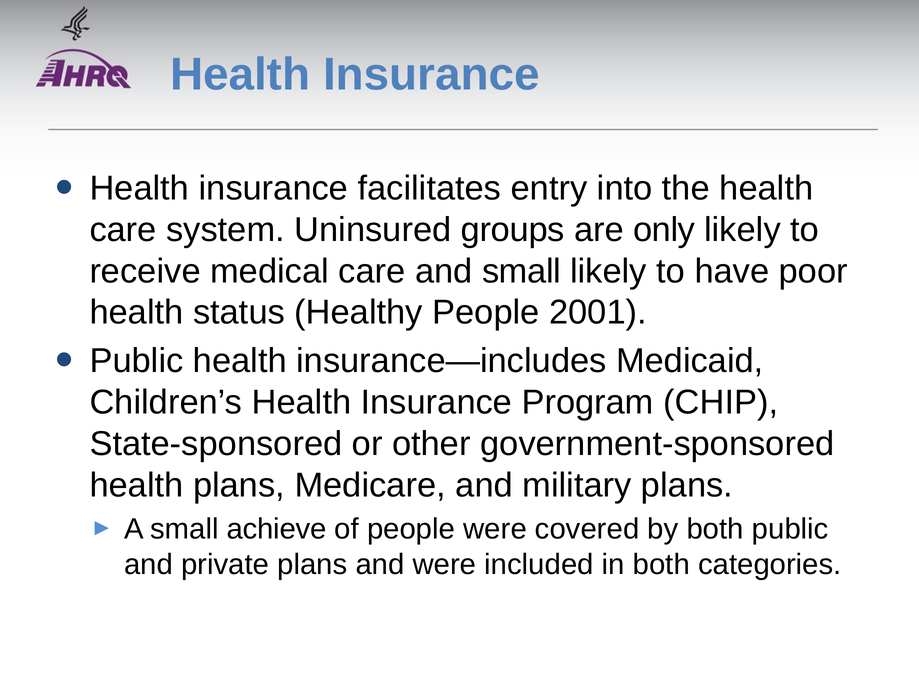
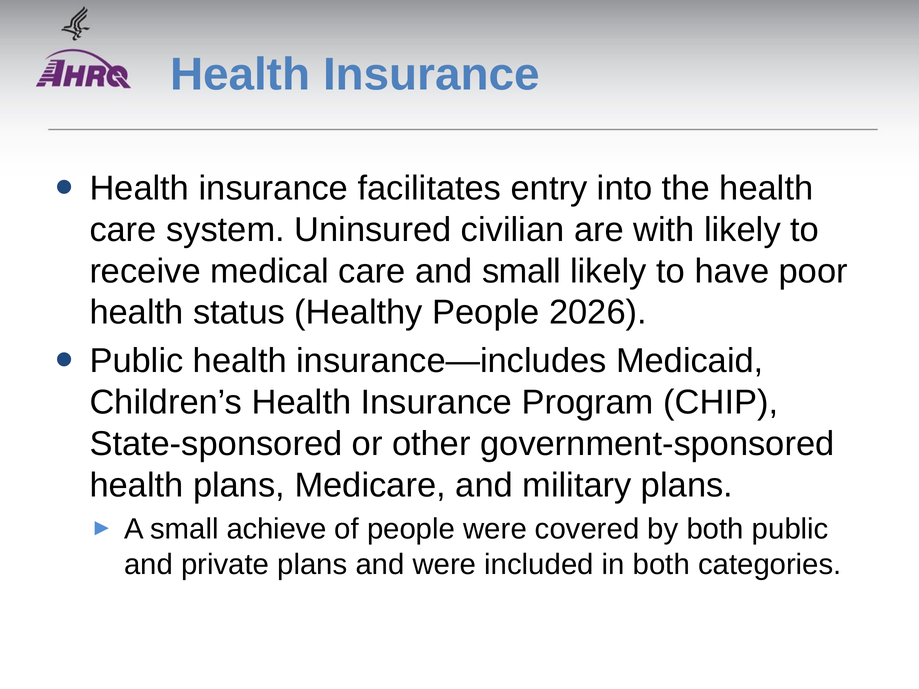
groups: groups -> civilian
only: only -> with
2001: 2001 -> 2026
